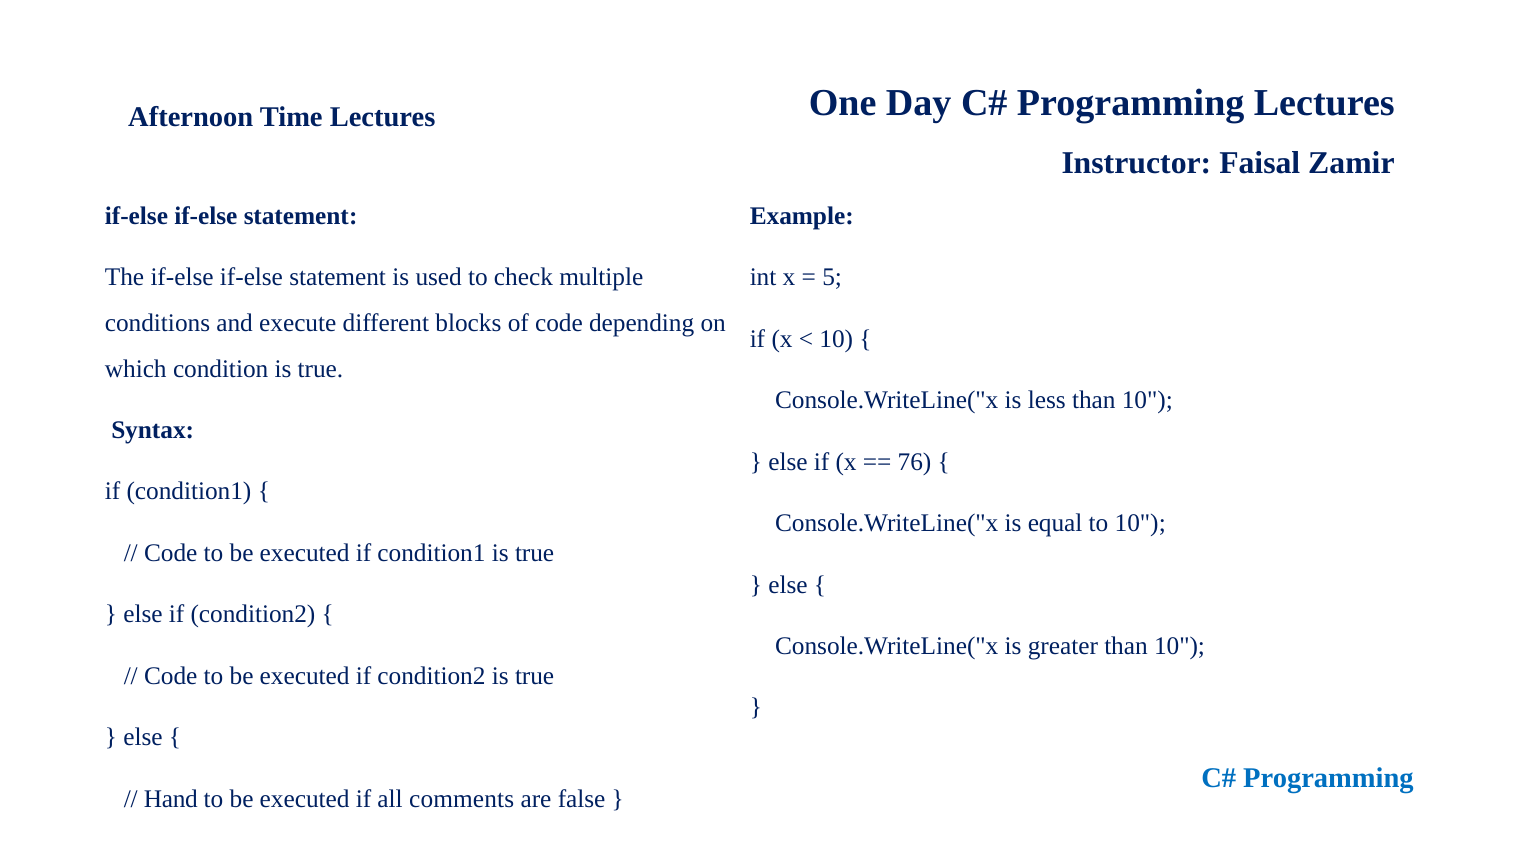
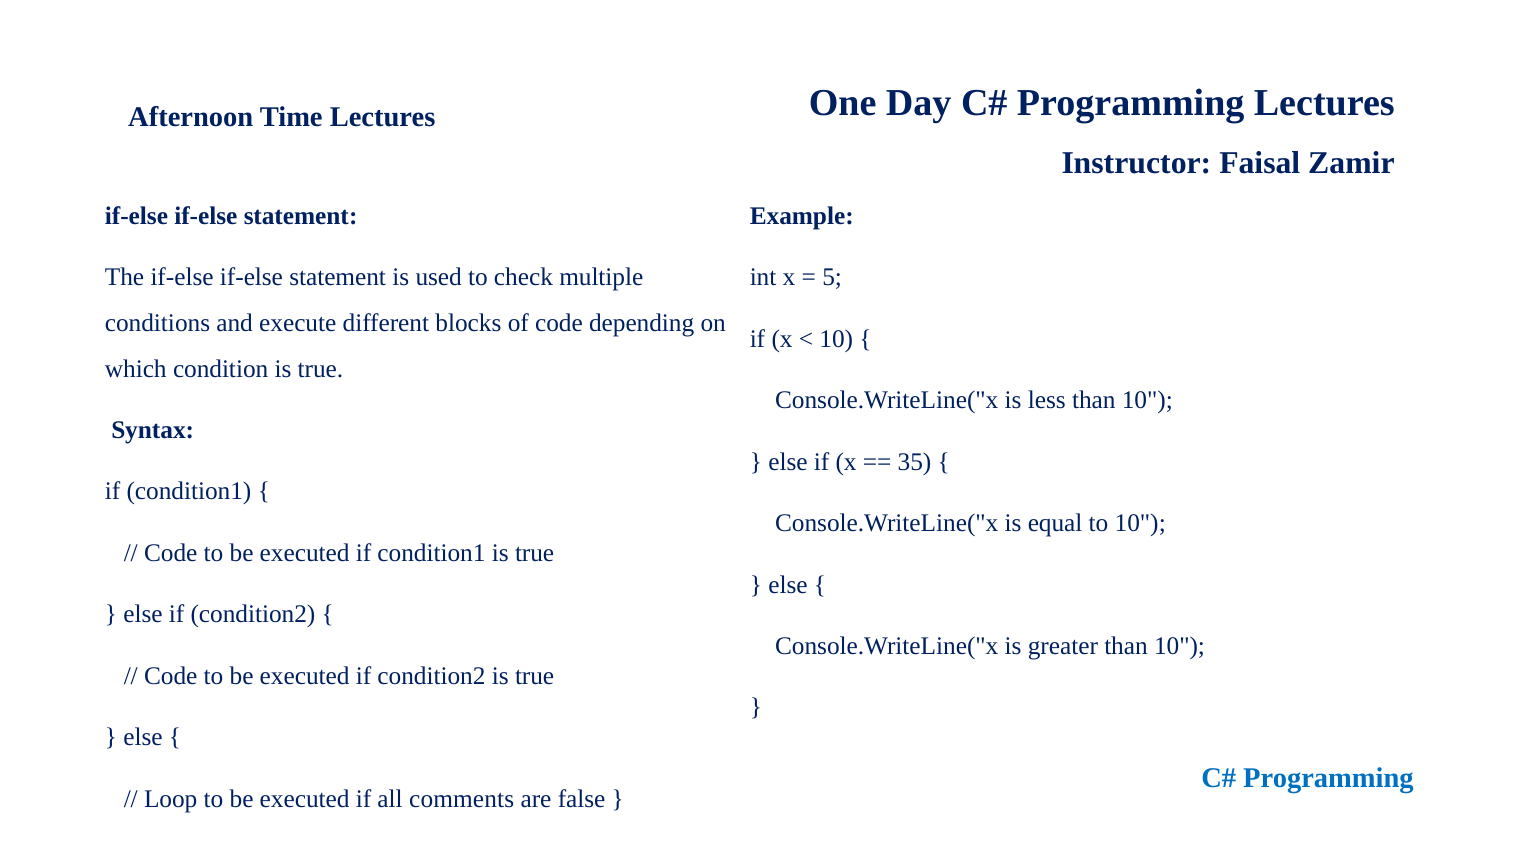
76: 76 -> 35
Hand: Hand -> Loop
